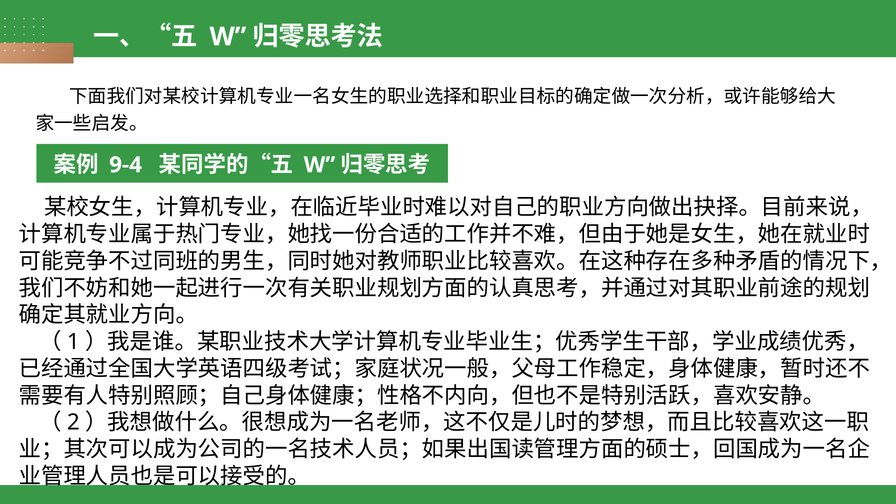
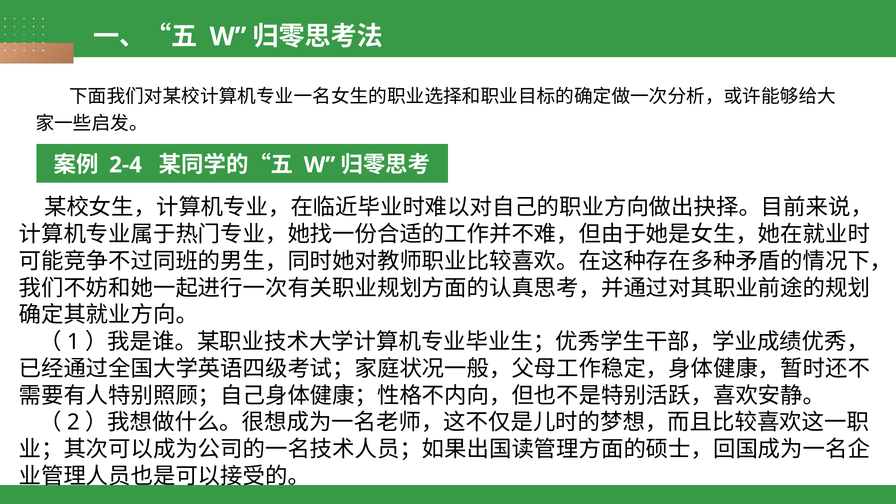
9-4: 9-4 -> 2-4
